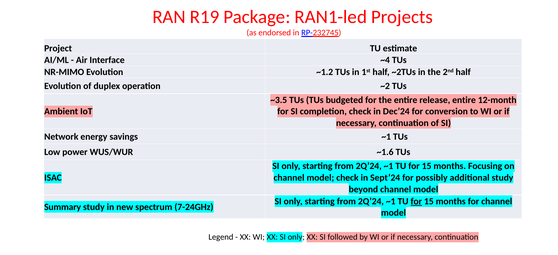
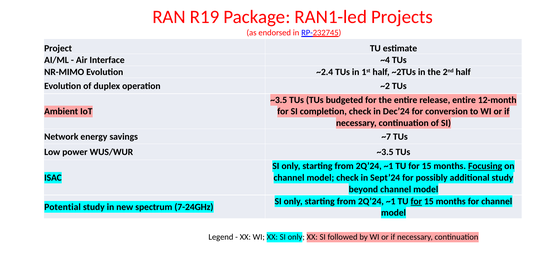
~1.2: ~1.2 -> ~2.4
savings ~1: ~1 -> ~7
WUS/WUR ~1.6: ~1.6 -> ~3.5
Focusing underline: none -> present
Summary: Summary -> Potential
